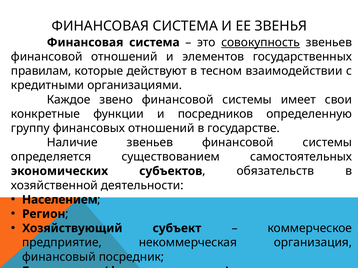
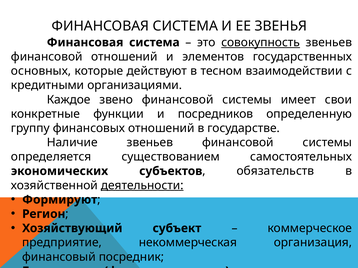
правилам: правилам -> основных
деятельности underline: none -> present
Населением: Населением -> Формируют
